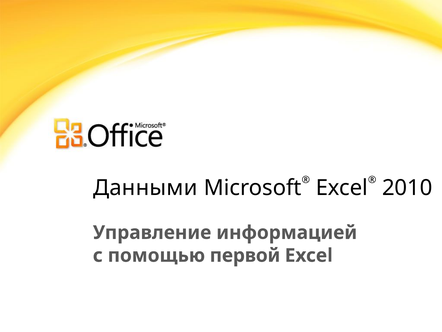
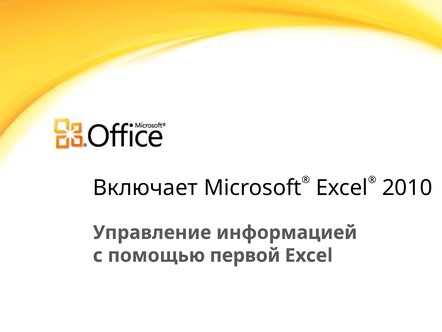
Данными: Данными -> Включает
